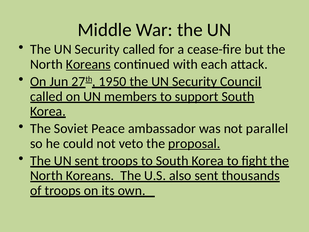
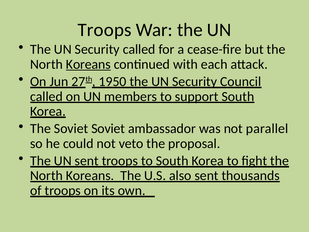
Middle at (105, 30): Middle -> Troops
Soviet Peace: Peace -> Soviet
proposal underline: present -> none
